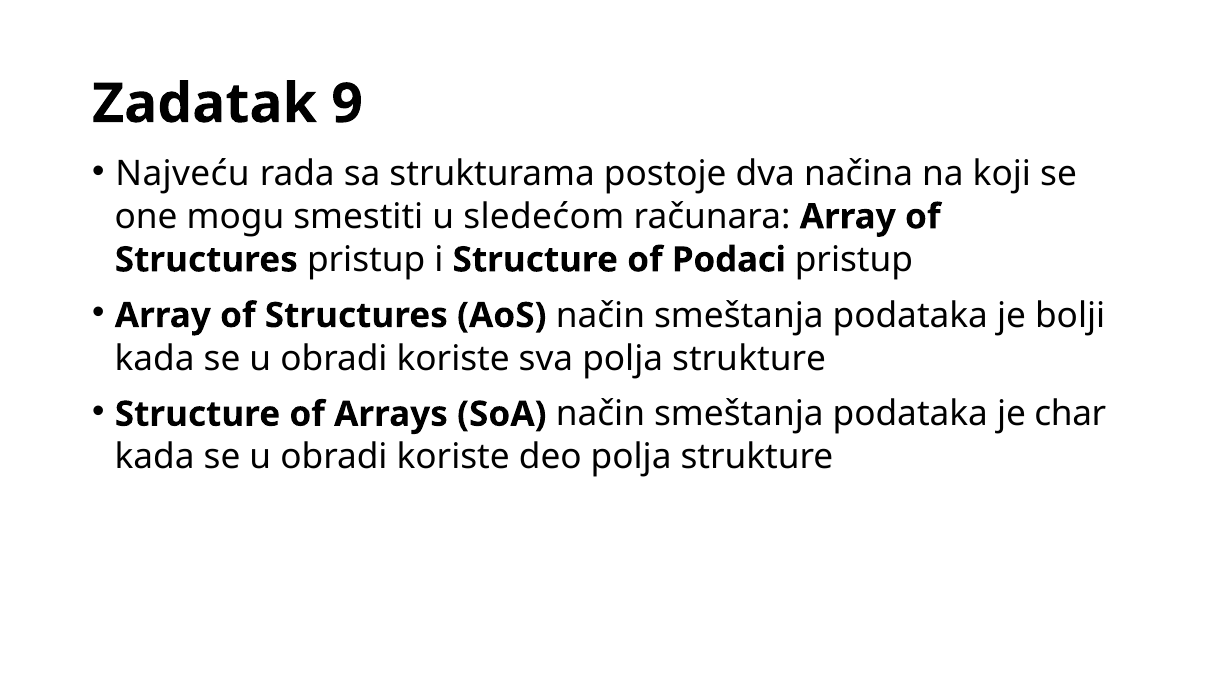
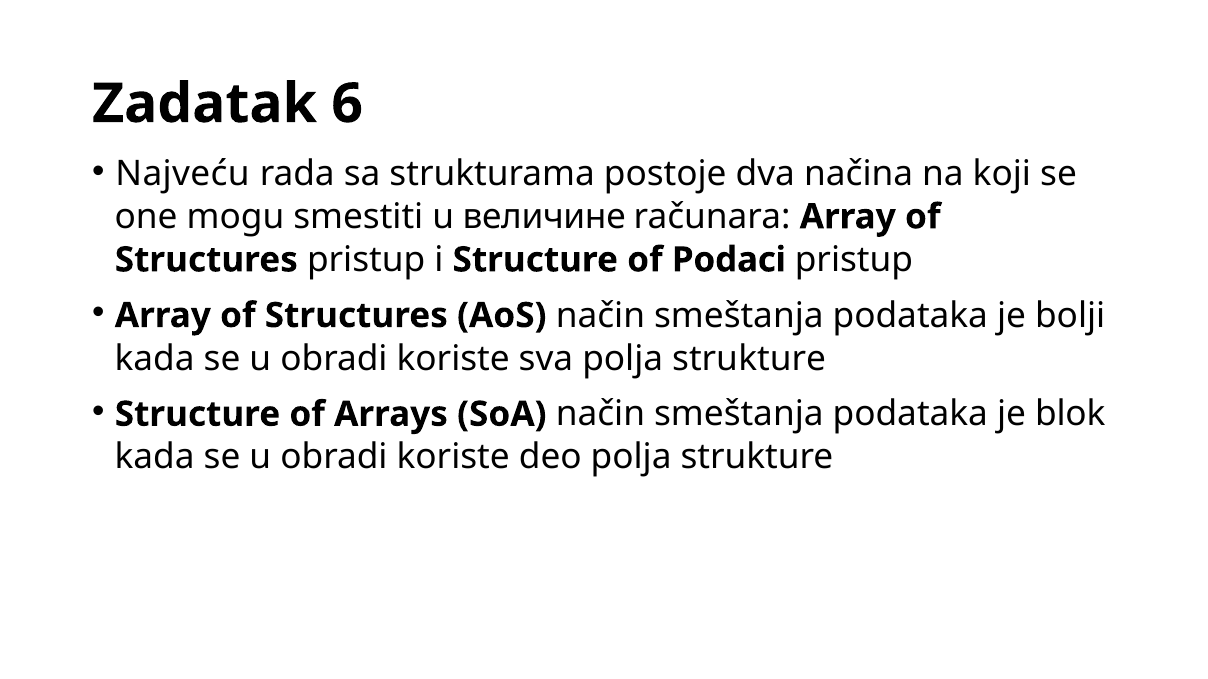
9: 9 -> 6
sledećom: sledećom -> величине
char: char -> blok
